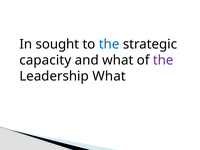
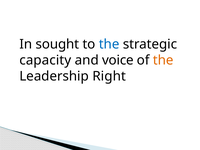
and what: what -> voice
the at (163, 60) colour: purple -> orange
Leadership What: What -> Right
